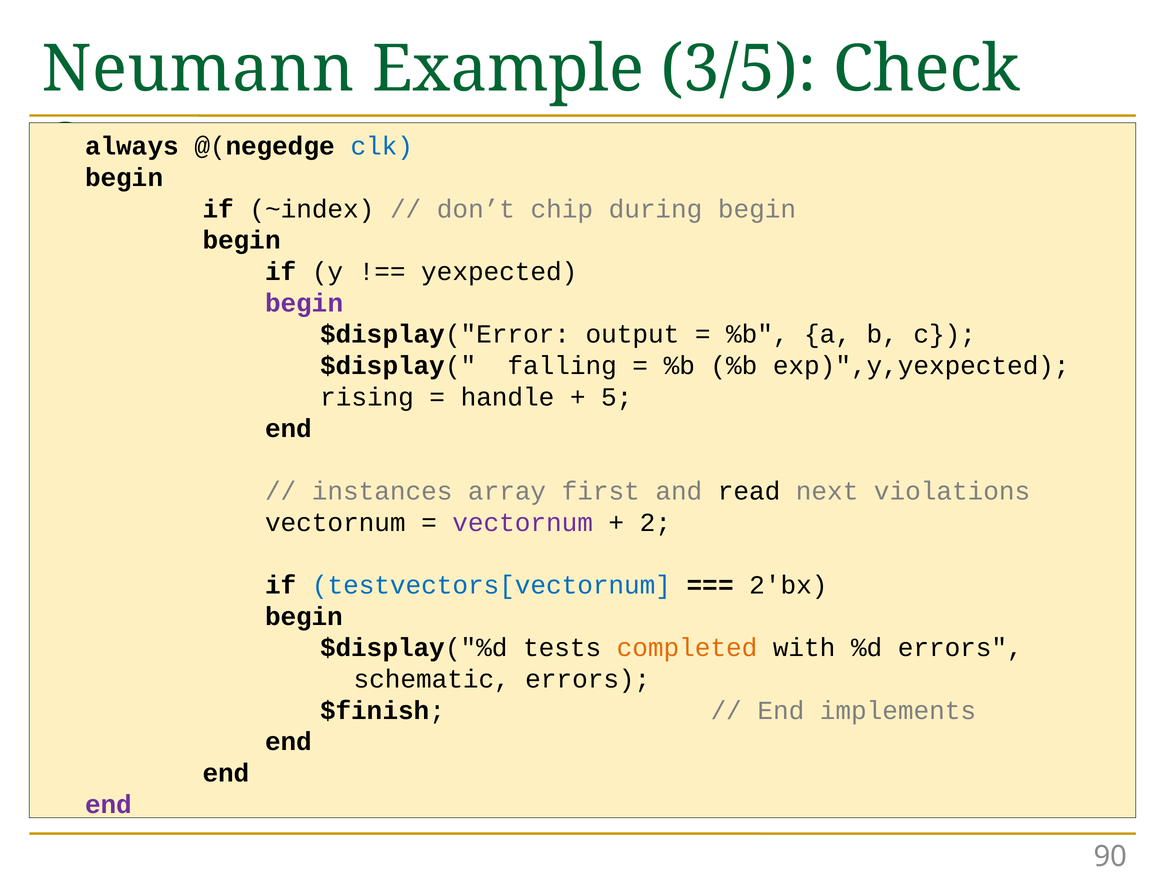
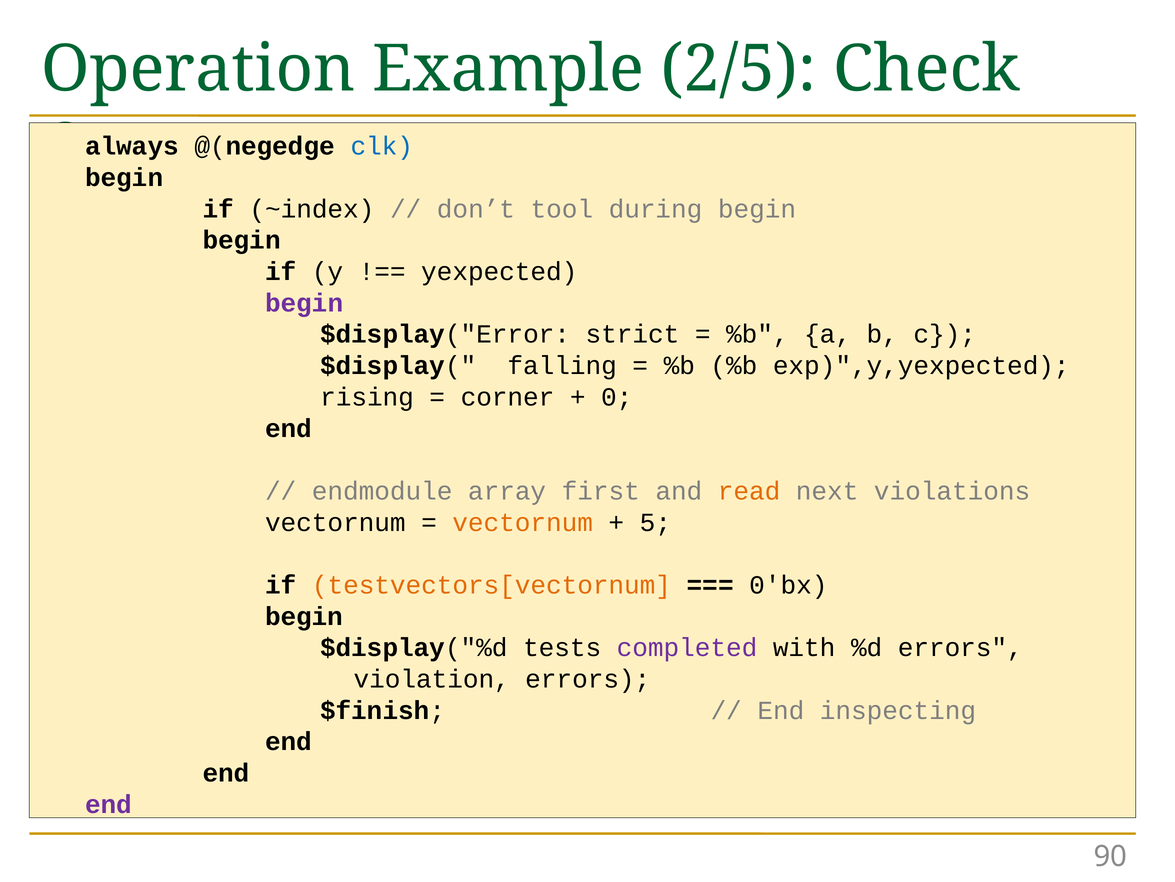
Neumann: Neumann -> Operation
3/5: 3/5 -> 2/5
chip: chip -> tool
output: output -> strict
handle: handle -> corner
5: 5 -> 0
instances: instances -> endmodule
read colour: black -> orange
vectornum at (523, 522) colour: purple -> orange
2: 2 -> 5
testvectors[vectornum colour: blue -> orange
2'bx: 2'bx -> 0'bx
completed colour: orange -> purple
schematic: schematic -> violation
implements: implements -> inspecting
